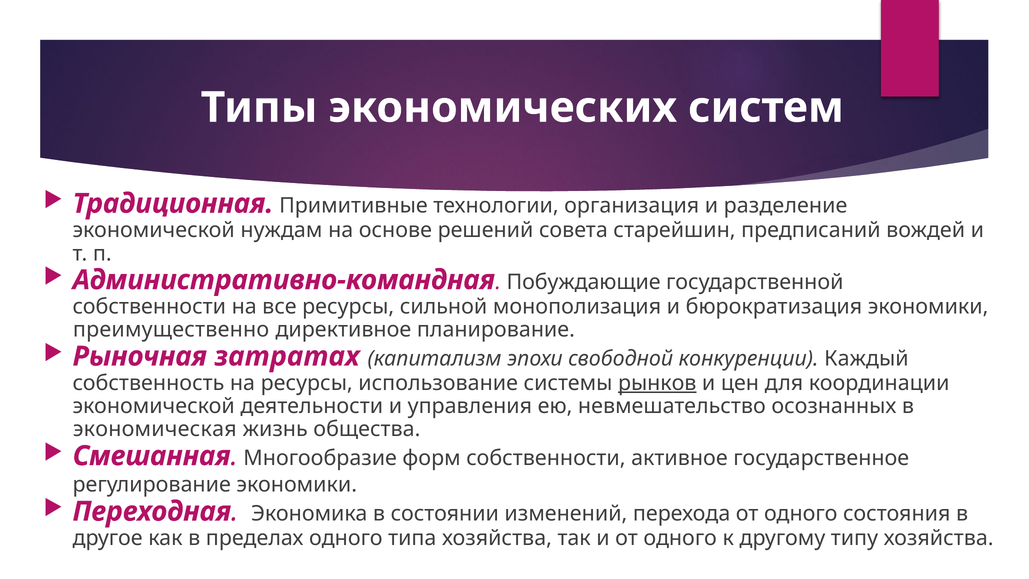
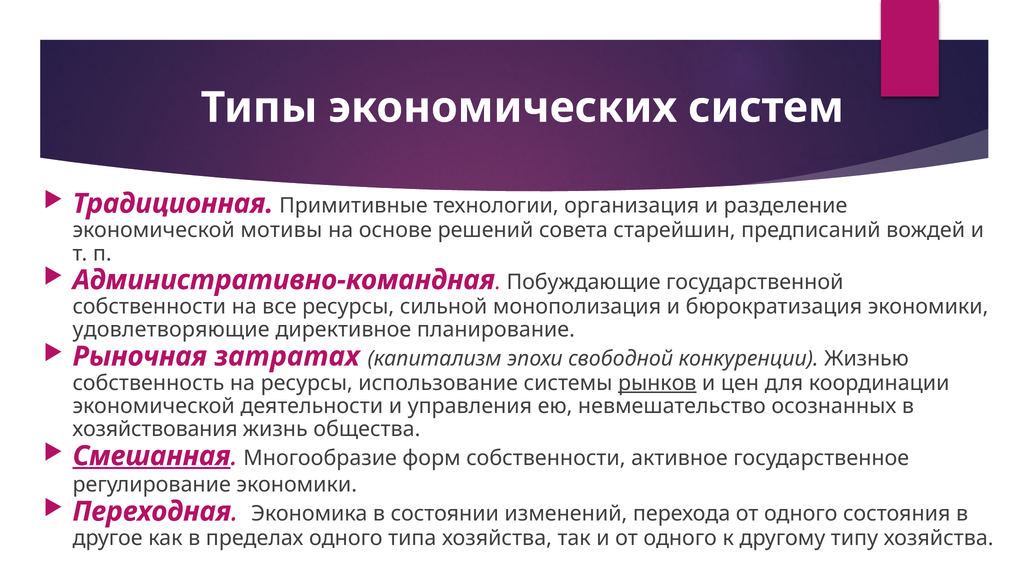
нуждам: нуждам -> мотивы
преимущественно: преимущественно -> удовлетворяющие
Каждый: Каждый -> Жизнью
экономическая: экономическая -> хозяйствования
Смешанная underline: none -> present
